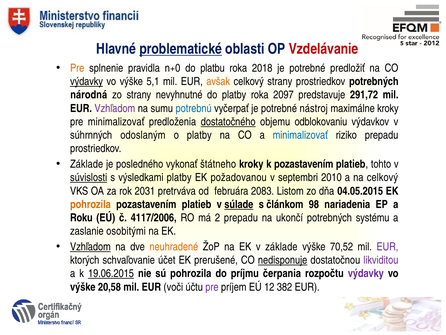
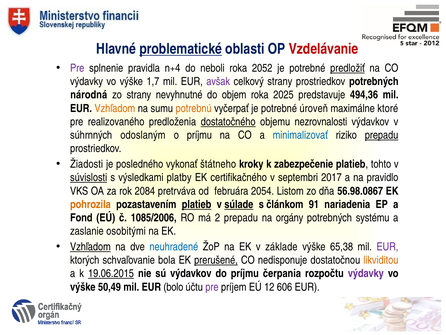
Pre at (77, 68) colour: orange -> purple
n+0: n+0 -> n+4
platbu: platbu -> neboli
2018: 2018 -> 2052
predložiť underline: none -> present
výdavky at (87, 81) underline: present -> none
5,1: 5,1 -> 1,7
avšak colour: orange -> purple
do platby: platby -> objem
2097: 2097 -> 2025
291,72: 291,72 -> 494,36
Vzhľadom at (115, 108) colour: purple -> orange
potrebnú colour: blue -> orange
nástroj: nástroj -> úroveň
maximálne kroky: kroky -> ktoré
pre minimalizovať: minimalizovať -> realizovaného
odblokovaniu: odblokovaniu -> nezrovnalosti
o platby: platby -> príjmu
prepadu at (382, 135) underline: none -> present
Základe at (87, 164): Základe -> Žiadosti
k pozastavením: pozastavením -> zabezpečenie
požadovanou: požadovanou -> certifikačného
2010: 2010 -> 2017
na celkový: celkový -> pravidlo
2031: 2031 -> 2084
2083: 2083 -> 2054
04.05.2015: 04.05.2015 -> 56.98.0867
platieb at (197, 204) underline: none -> present
98: 98 -> 91
Roku: Roku -> Fond
4117/2006: 4117/2006 -> 1085/2006
ukončí: ukončí -> orgány
neuhradené colour: orange -> blue
70,52: 70,52 -> 65,38
účet: účet -> bola
prerušené underline: none -> present
nedisponuje underline: present -> none
likviditou colour: purple -> orange
sú pohrozila: pohrozila -> výdavkov
20,58: 20,58 -> 50,49
voči: voči -> bolo
382: 382 -> 606
